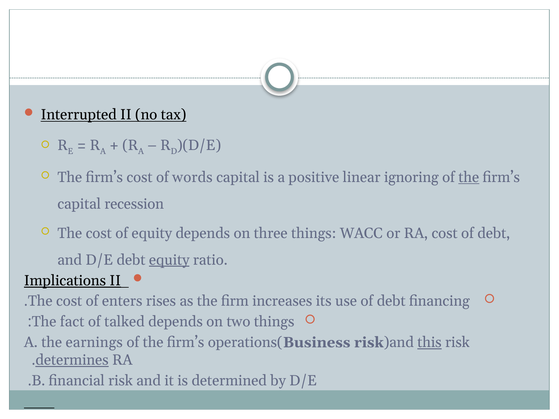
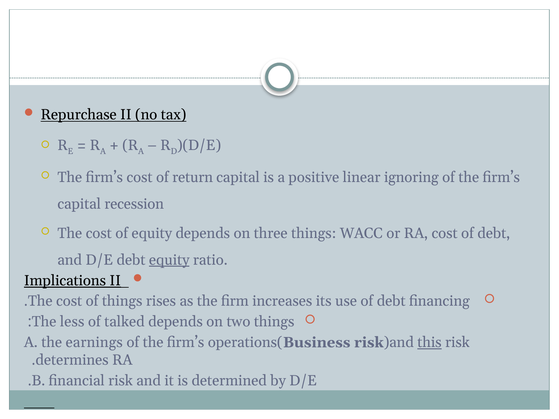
Interrupted: Interrupted -> Repurchase
words: words -> return
the at (469, 177) underline: present -> none
of enters: enters -> things
fact: fact -> less
determines underline: present -> none
